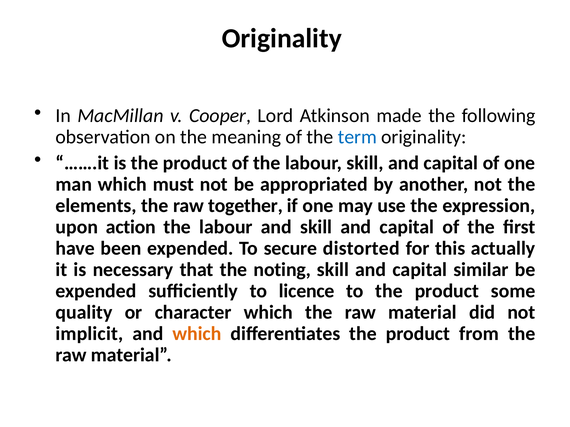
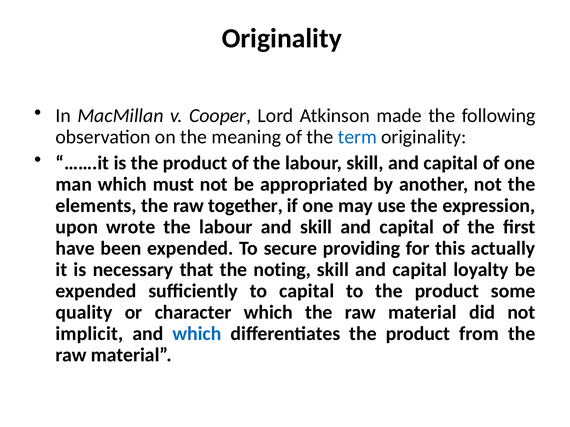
action: action -> wrote
distorted: distorted -> providing
similar: similar -> loyalty
to licence: licence -> capital
which at (197, 334) colour: orange -> blue
